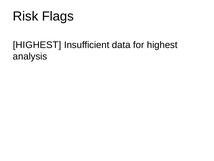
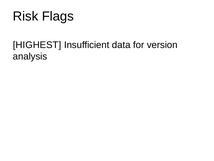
for highest: highest -> version
